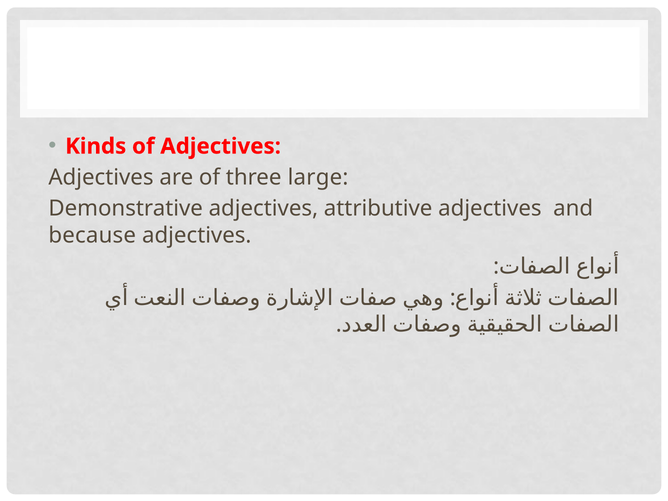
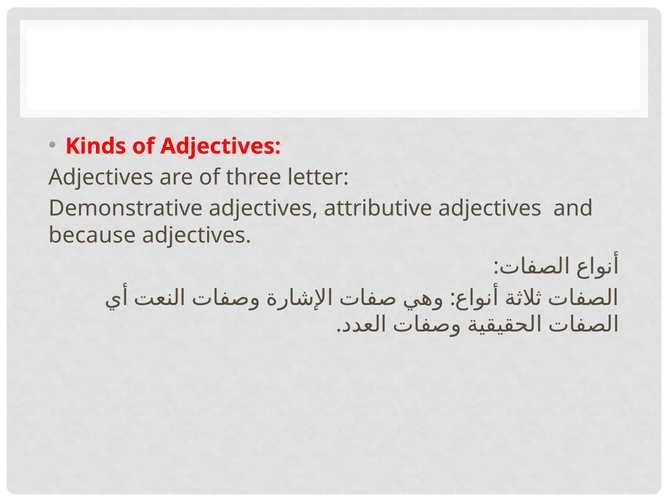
large: large -> letter
